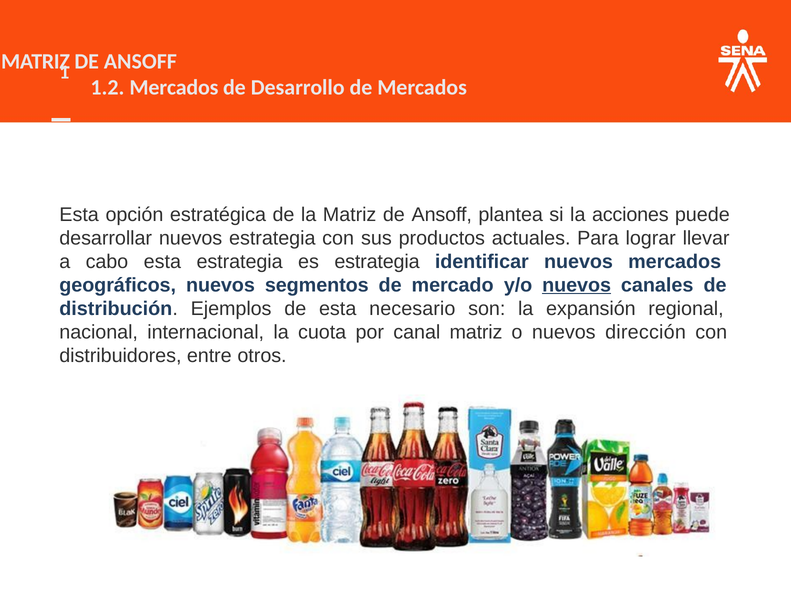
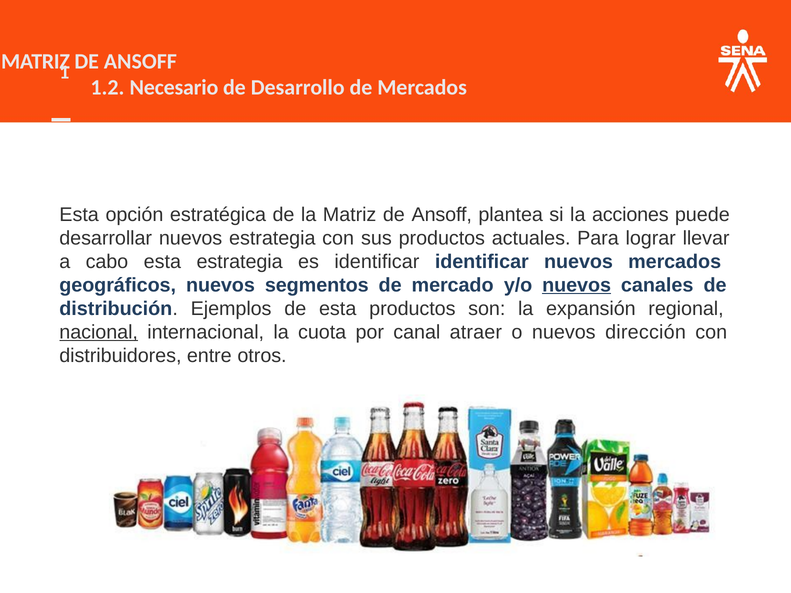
1.2 Mercados: Mercados -> Necesario
es estrategia: estrategia -> identificar
esta necesario: necesario -> productos
nacional underline: none -> present
canal matriz: matriz -> atraer
